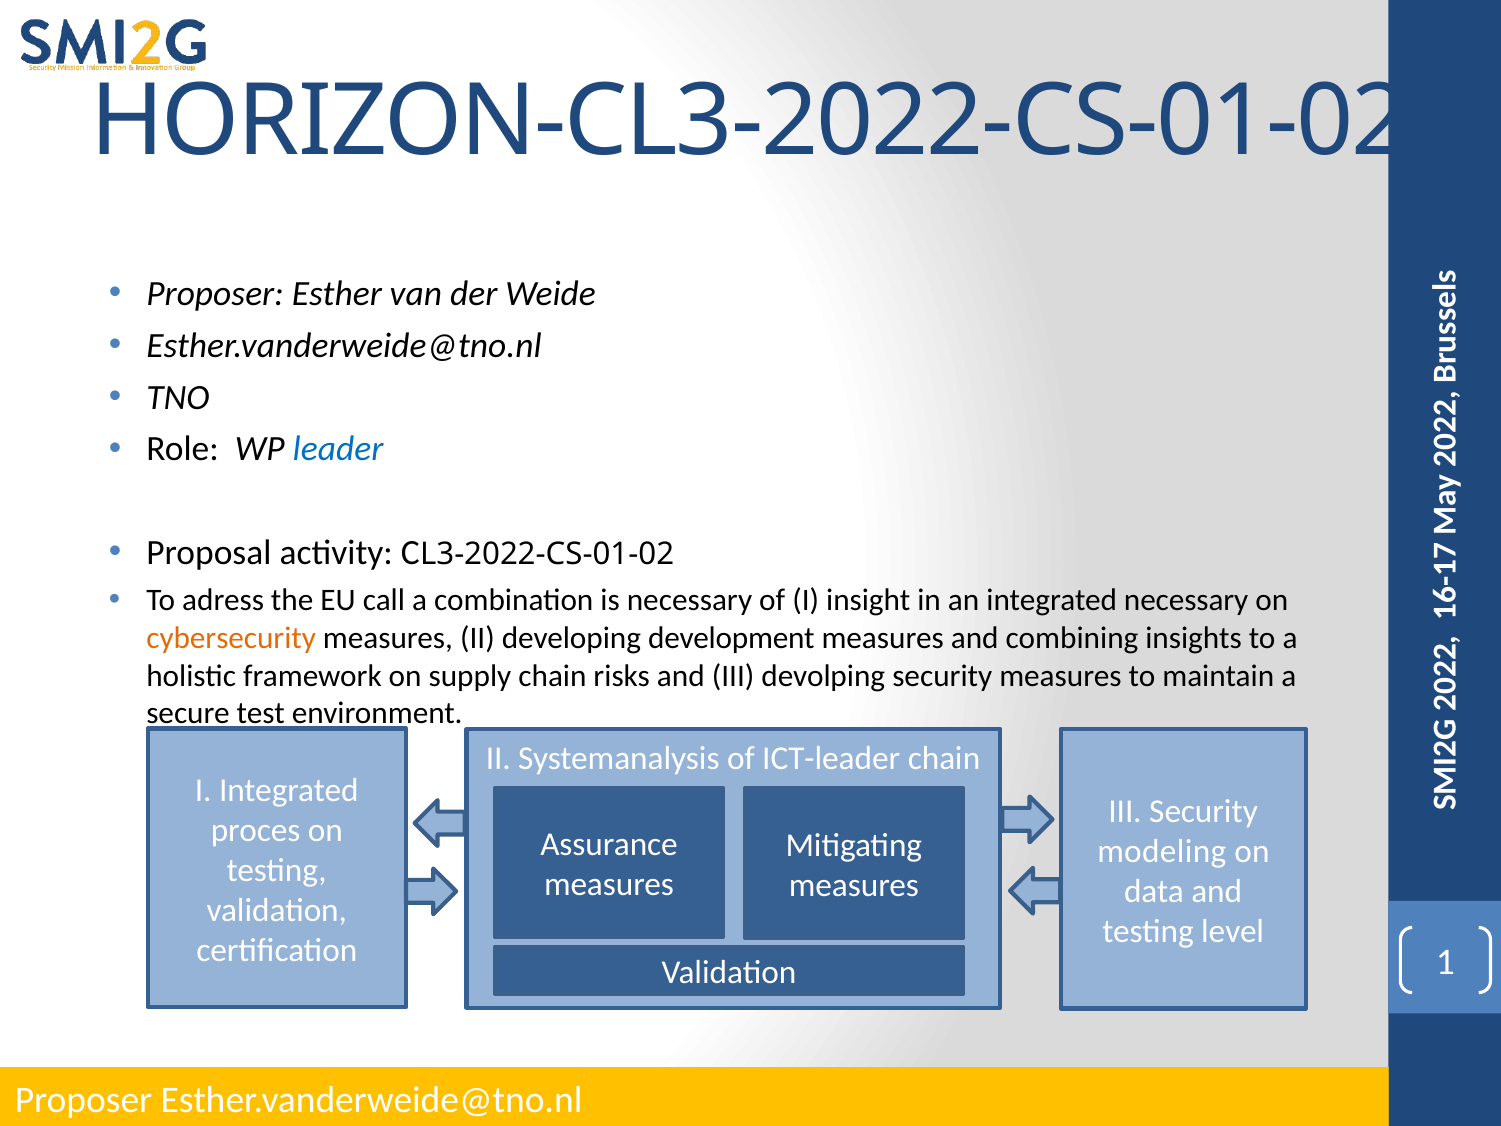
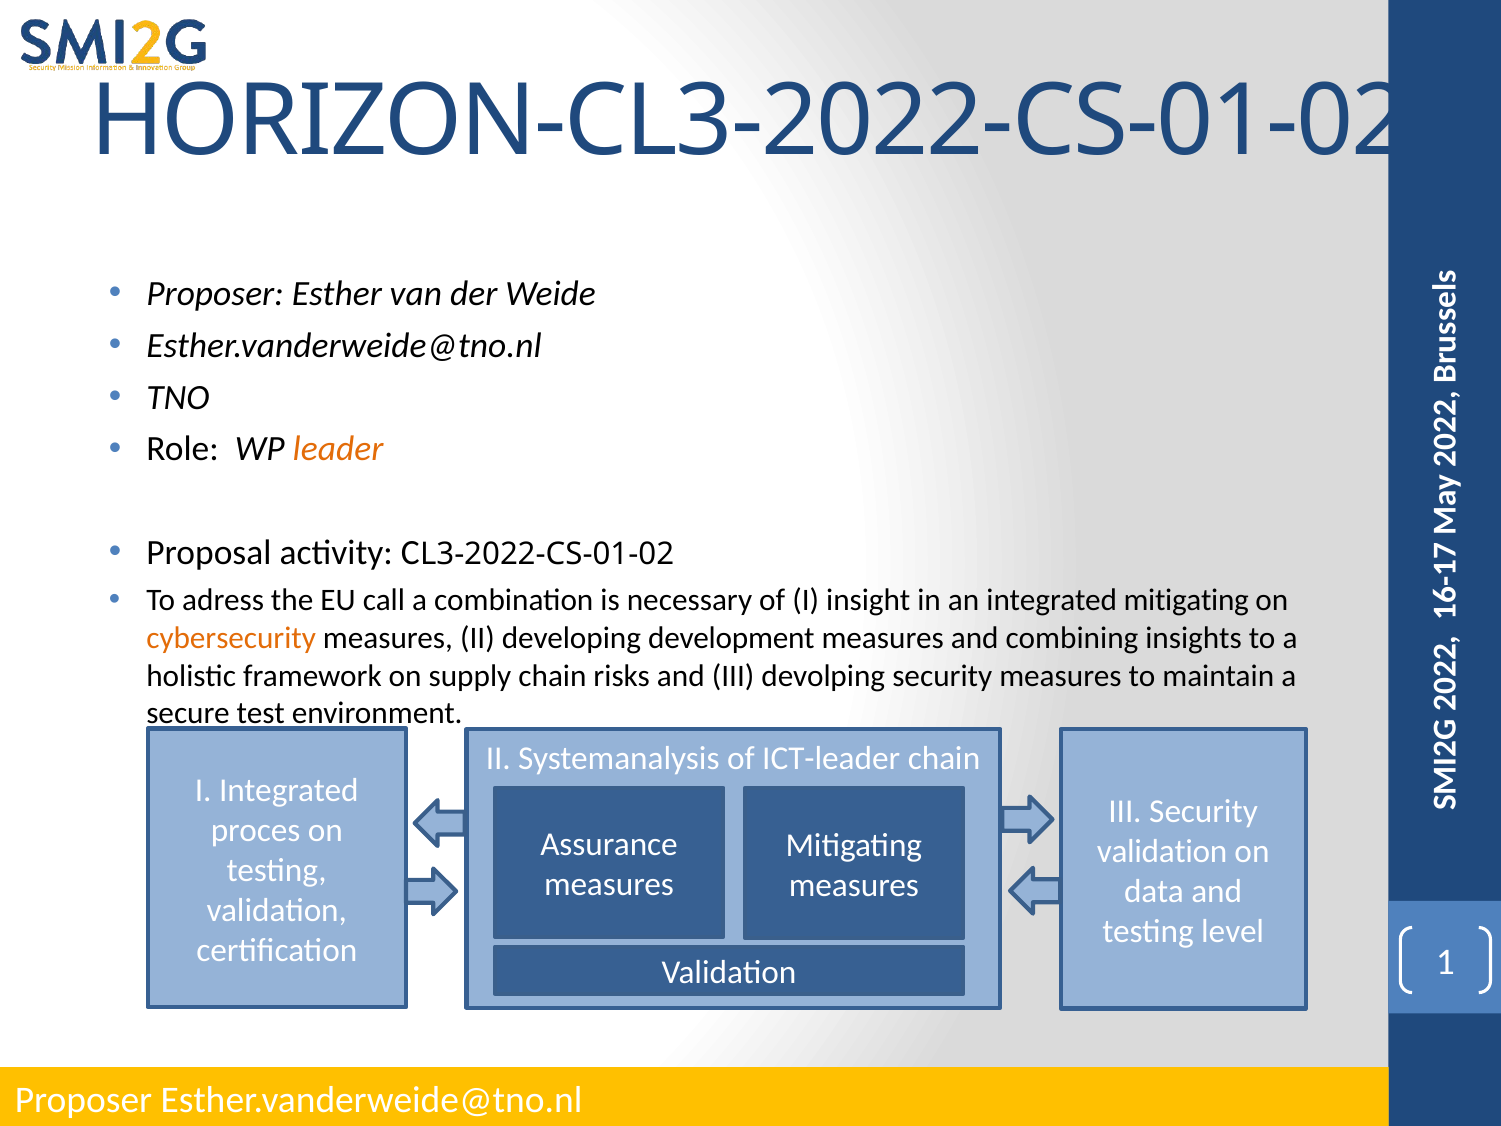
leader colour: blue -> orange
integrated necessary: necessary -> mitigating
modeling at (1162, 851): modeling -> validation
